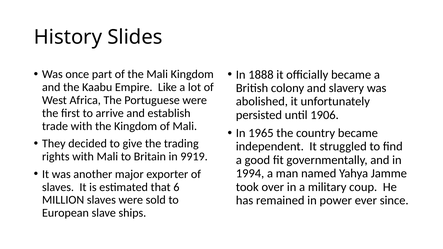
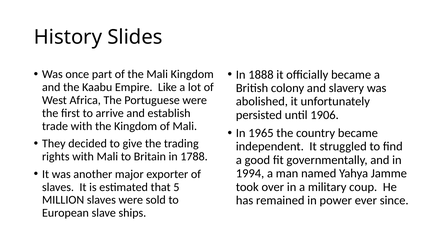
9919: 9919 -> 1788
6: 6 -> 5
